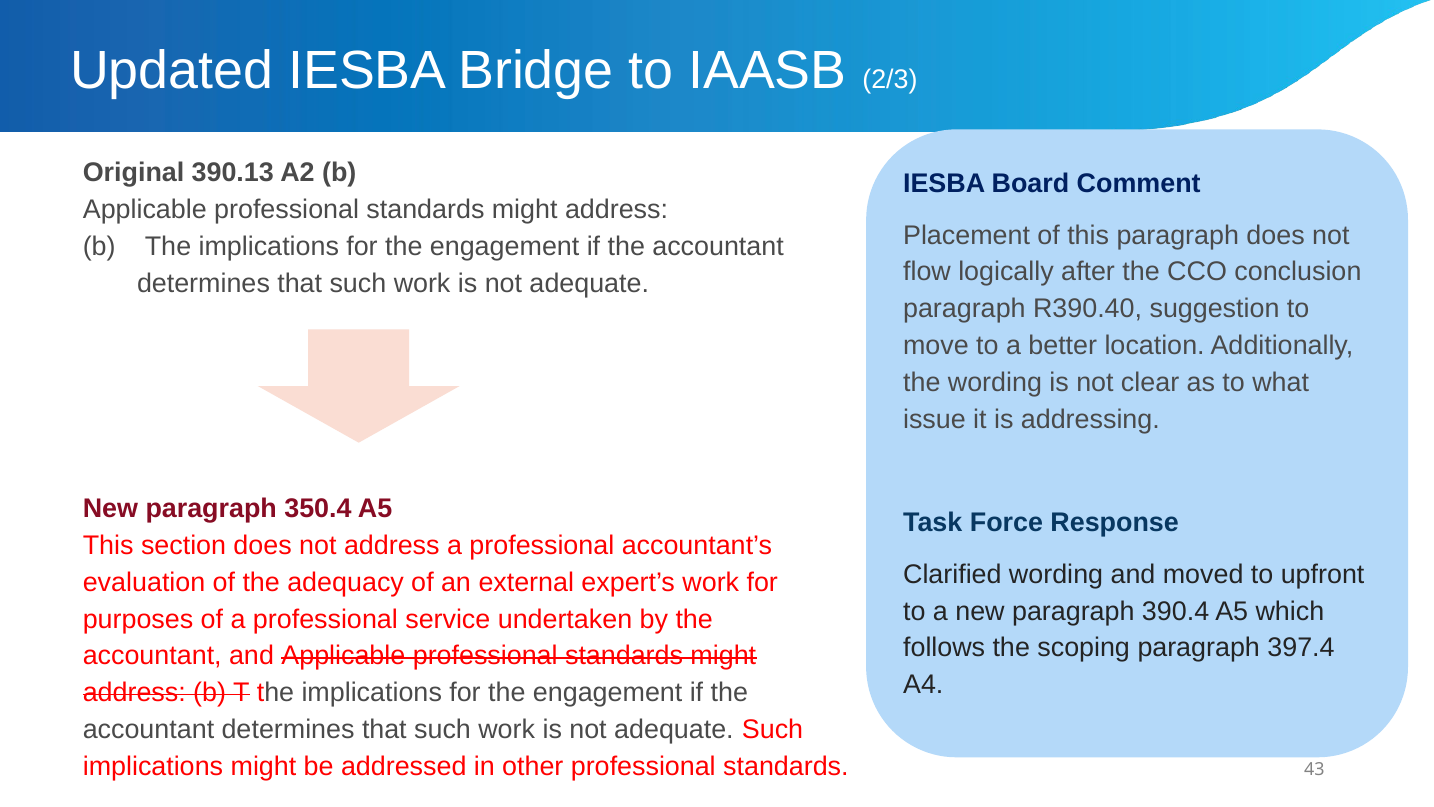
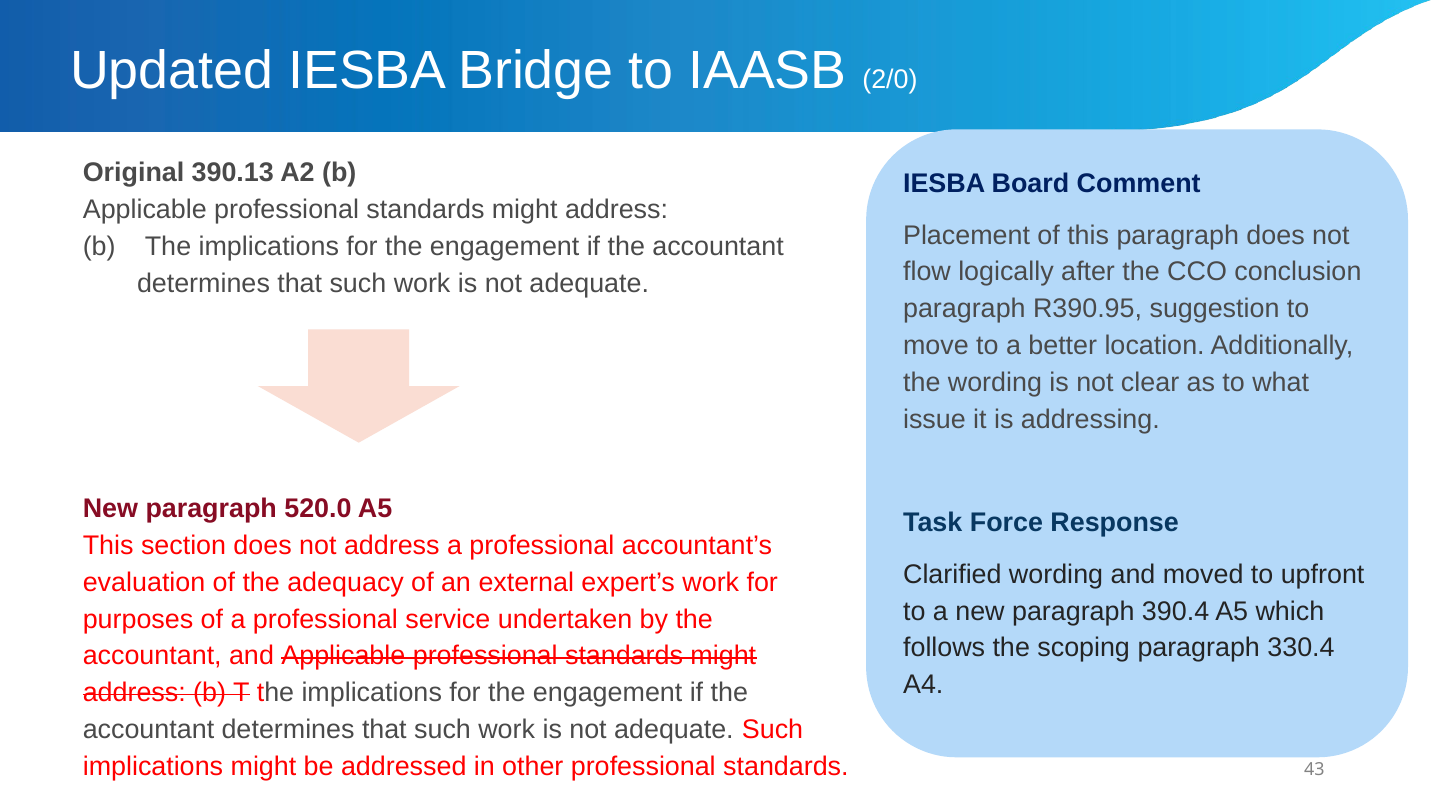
2/3: 2/3 -> 2/0
R390.40: R390.40 -> R390.95
350.4: 350.4 -> 520.0
397.4: 397.4 -> 330.4
